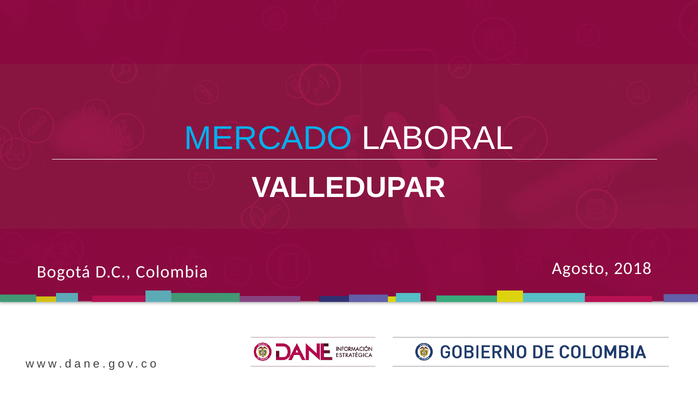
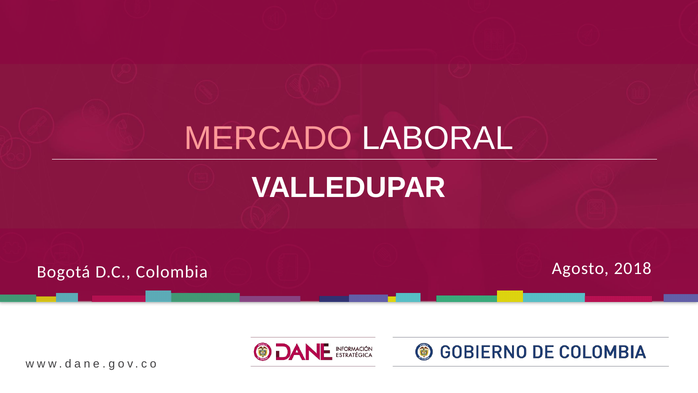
MERCADO colour: light blue -> pink
